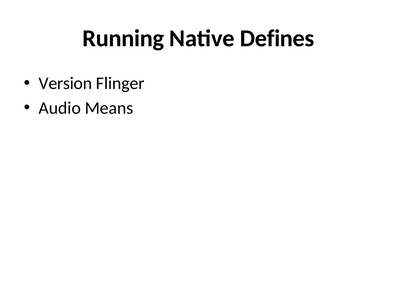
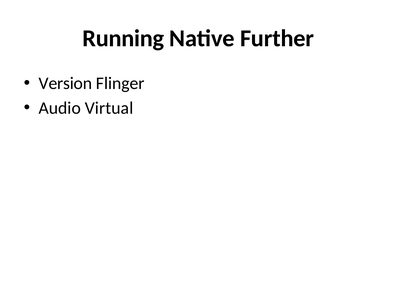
Defines: Defines -> Further
Means: Means -> Virtual
